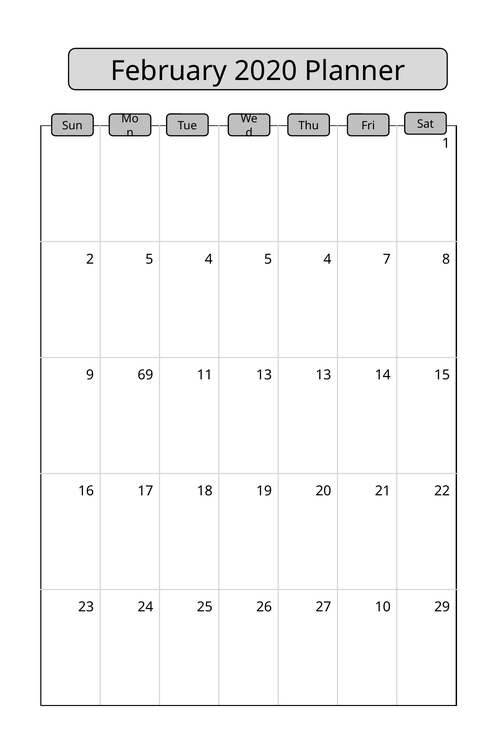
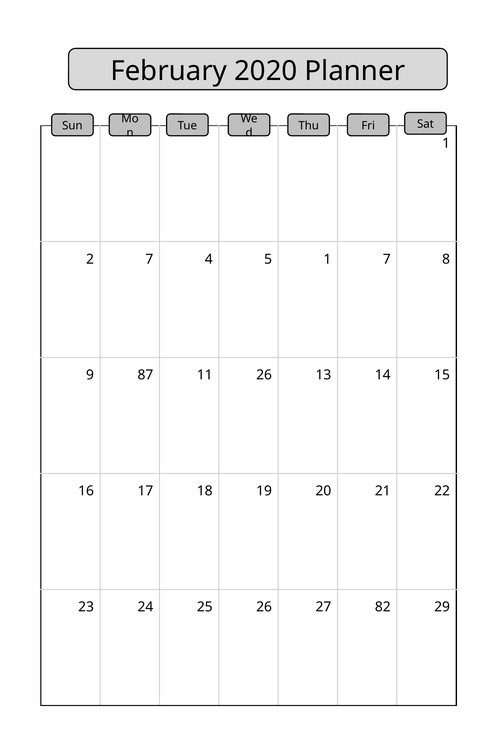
2 5: 5 -> 7
4 5 4: 4 -> 1
69: 69 -> 87
11 13: 13 -> 26
10: 10 -> 82
